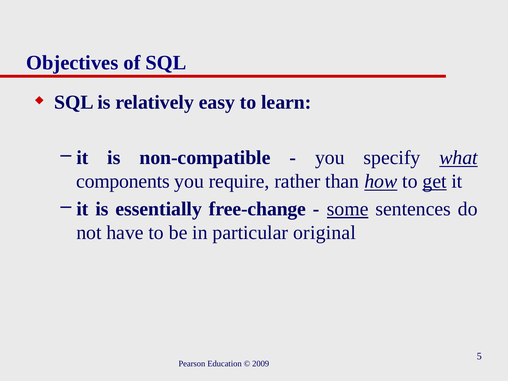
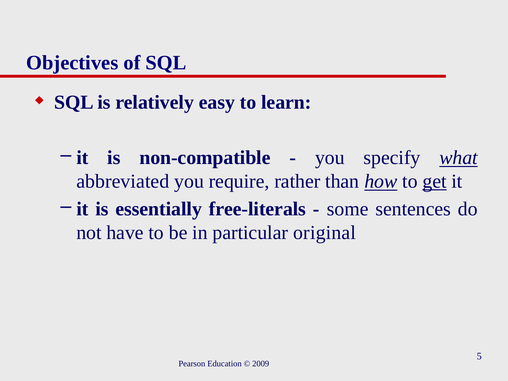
components: components -> abbreviated
free-change: free-change -> free-literals
some underline: present -> none
